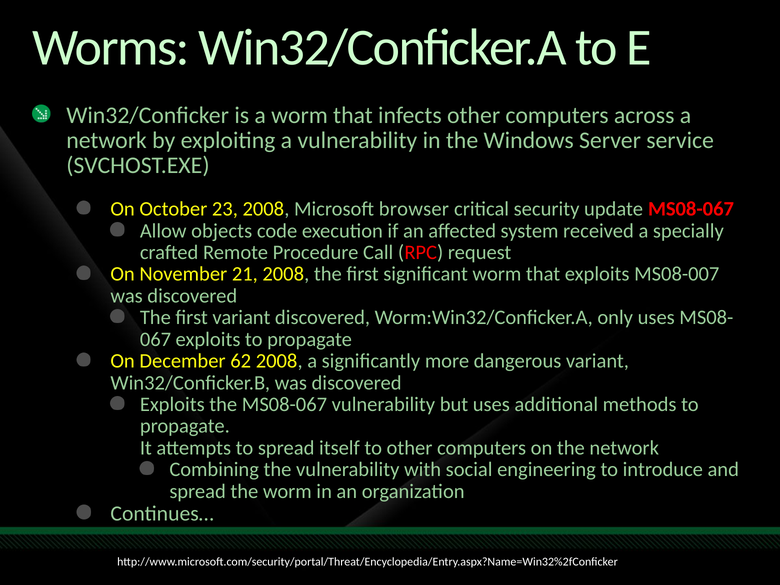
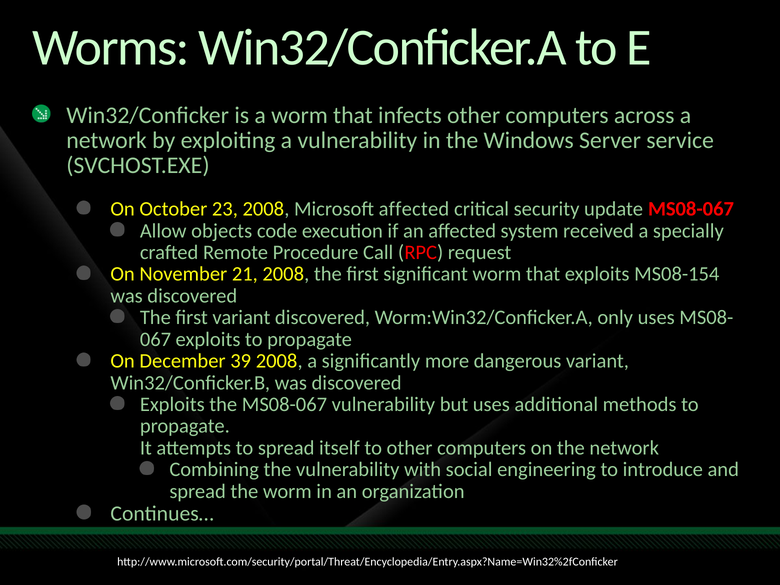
Microsoft browser: browser -> affected
MS08-007: MS08-007 -> MS08-154
62: 62 -> 39
